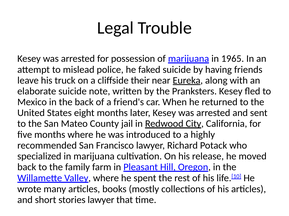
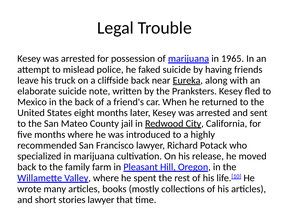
cliffside their: their -> back
